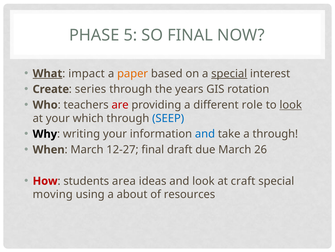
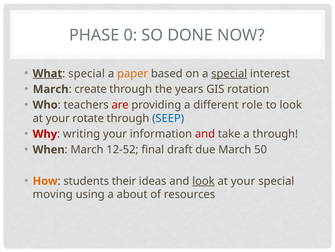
5: 5 -> 0
SO FINAL: FINAL -> DONE
impact at (87, 73): impact -> special
Create at (51, 89): Create -> March
series: series -> create
look at (291, 105) underline: present -> none
which: which -> rotate
Why colour: black -> red
and at (205, 134) colour: blue -> red
12-27: 12-27 -> 12-52
26: 26 -> 50
How colour: red -> orange
area: area -> their
look at (203, 181) underline: none -> present
craft at (243, 181): craft -> your
